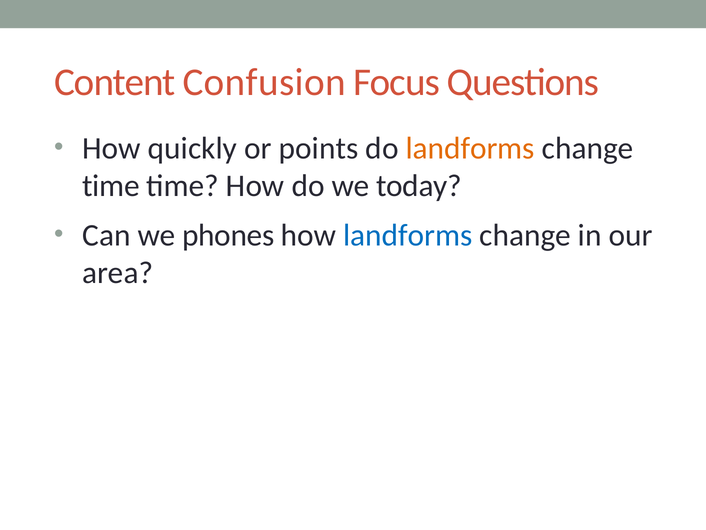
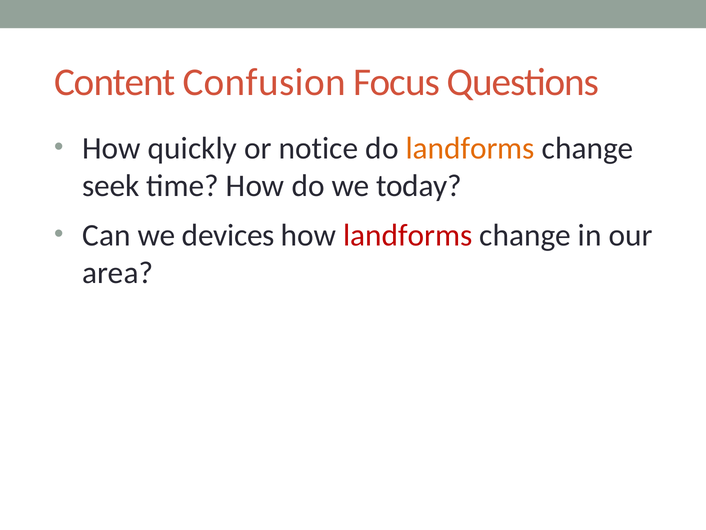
points: points -> notice
time at (111, 186): time -> seek
phones: phones -> devices
landforms at (408, 235) colour: blue -> red
